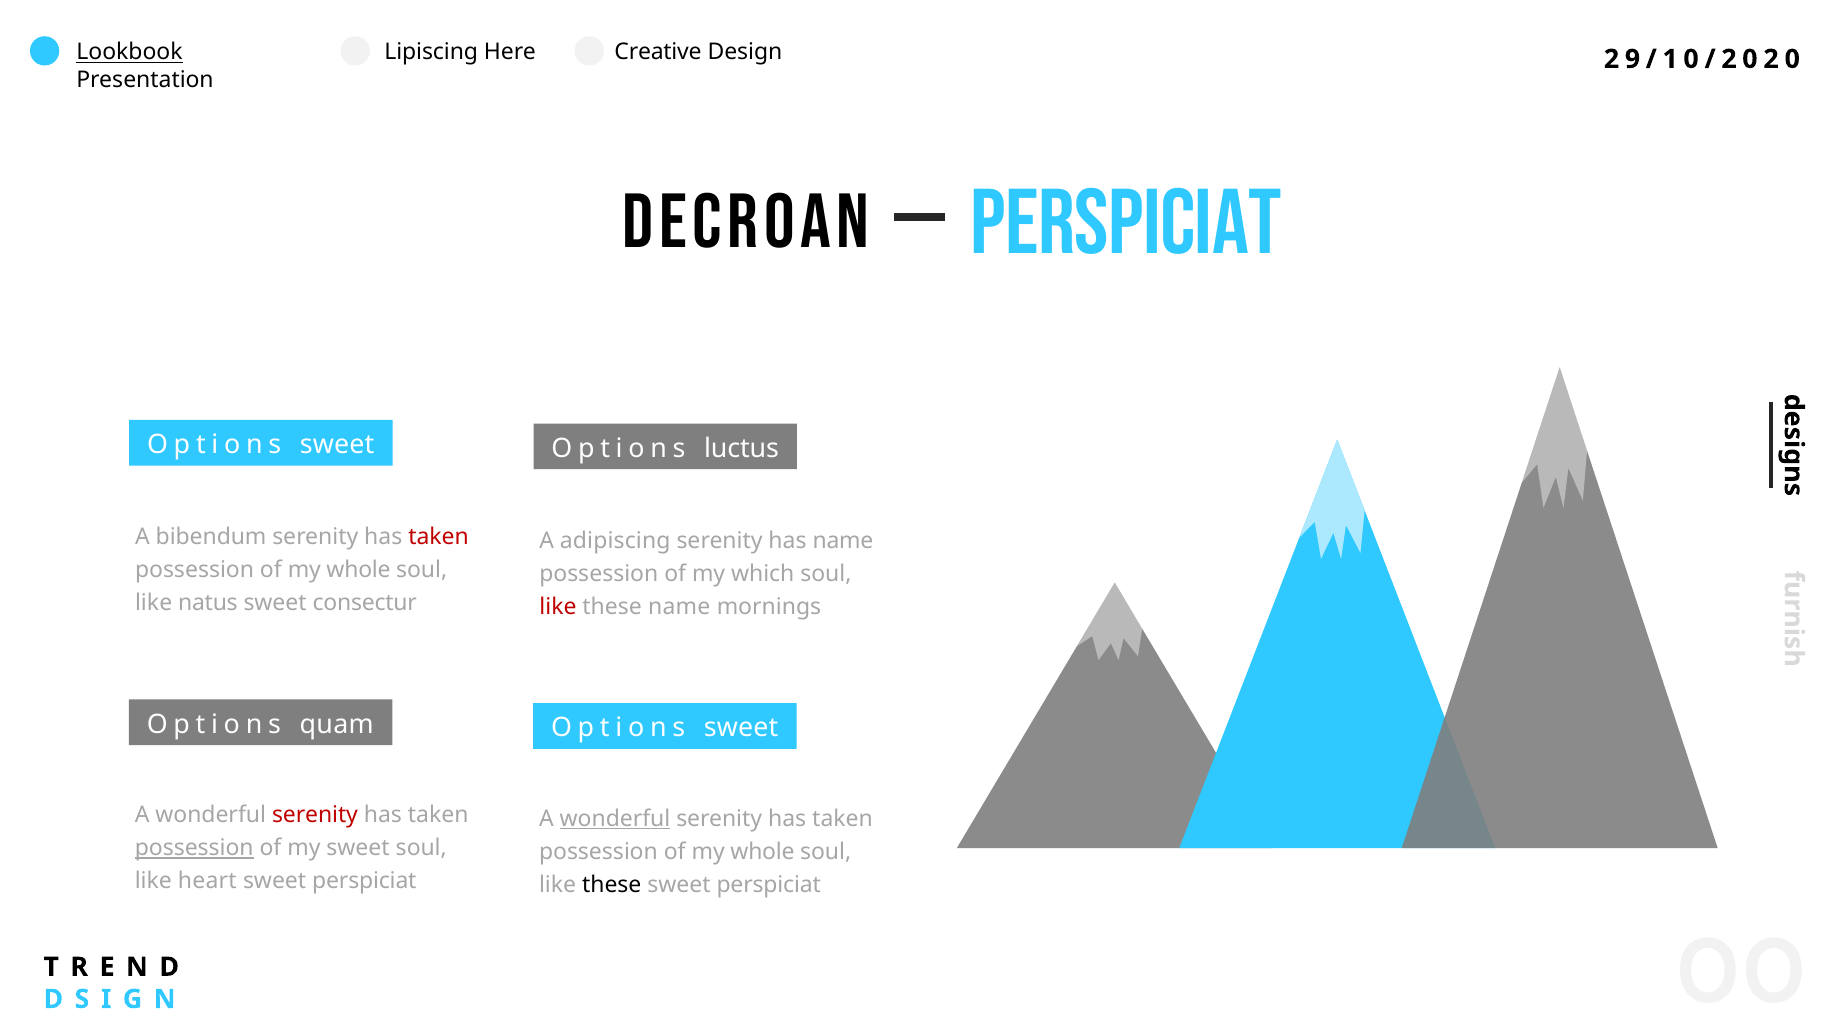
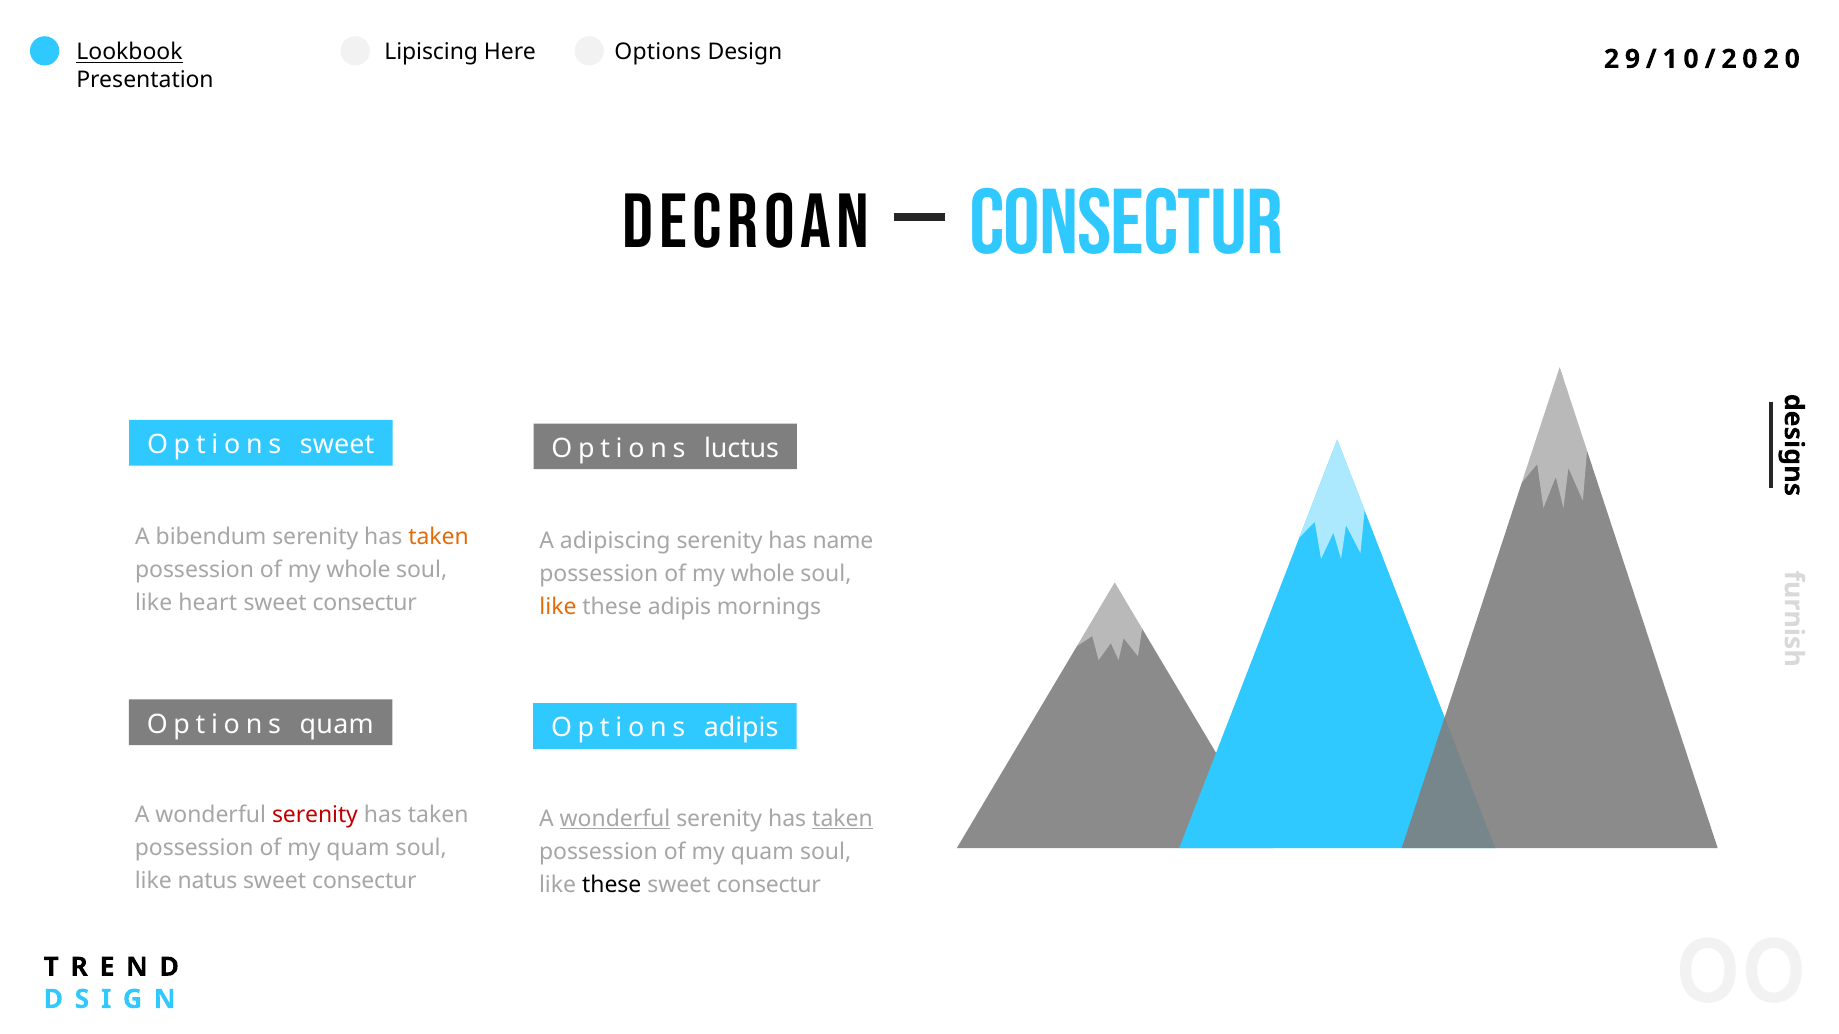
Creative at (658, 52): Creative -> Options
DECROAN PERSPICIAT: PERSPICIAT -> CONSECTUR
taken at (439, 537) colour: red -> orange
which at (763, 574): which -> whole
natus: natus -> heart
like at (558, 607) colour: red -> orange
these name: name -> adipis
sweet at (741, 728): sweet -> adipis
taken at (843, 819) underline: none -> present
possession at (194, 849) underline: present -> none
sweet at (358, 849): sweet -> quam
whole at (762, 852): whole -> quam
heart: heart -> natus
perspiciat at (364, 882): perspiciat -> consectur
perspiciat at (769, 885): perspiciat -> consectur
